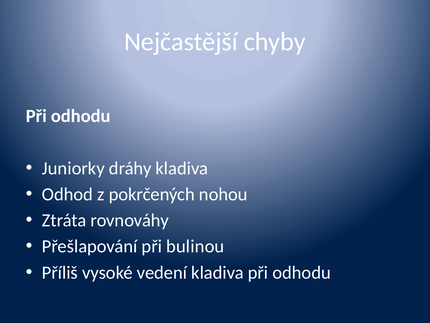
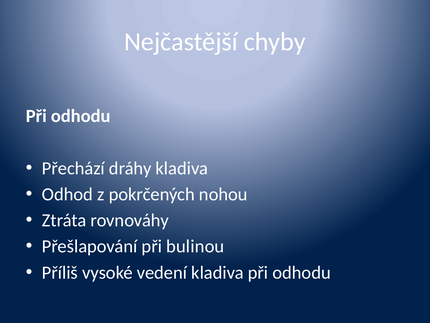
Juniorky: Juniorky -> Přechází
